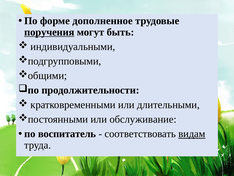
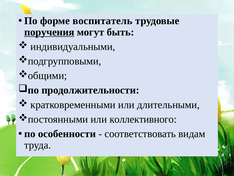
дополненное: дополненное -> воспитатель
обслуживание: обслуживание -> коллективного
воспитатель: воспитатель -> особенности
видам underline: present -> none
